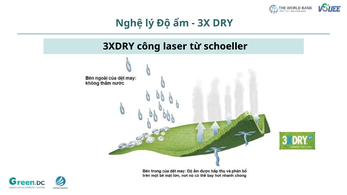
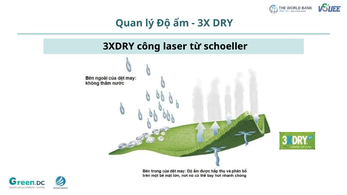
Nghệ: Nghệ -> Quan
